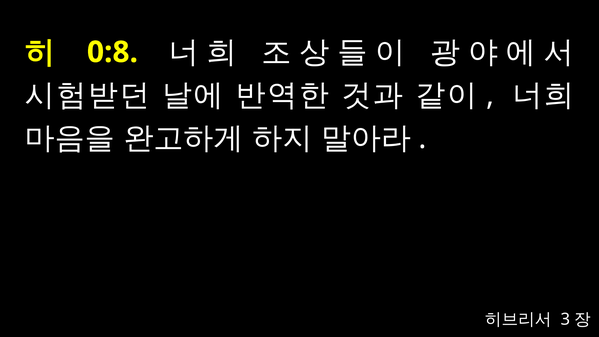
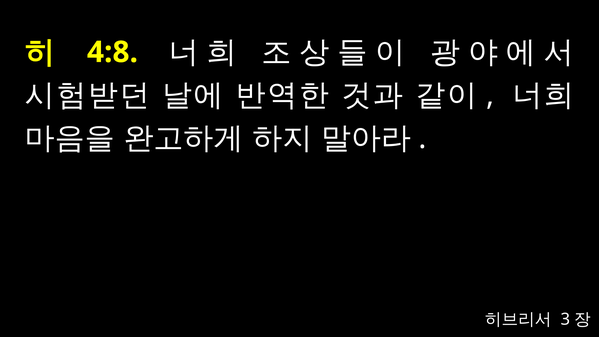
0:8: 0:8 -> 4:8
